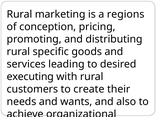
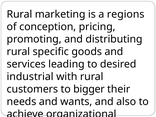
executing: executing -> industrial
create: create -> bigger
